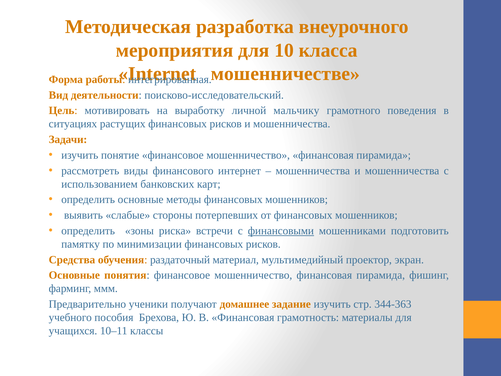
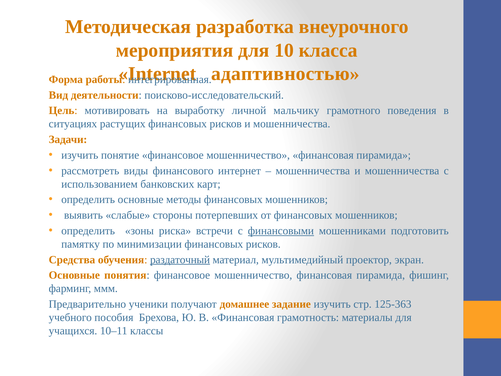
мошенничестве: мошенничестве -> адаптивностью
раздаточный underline: none -> present
344-363: 344-363 -> 125-363
